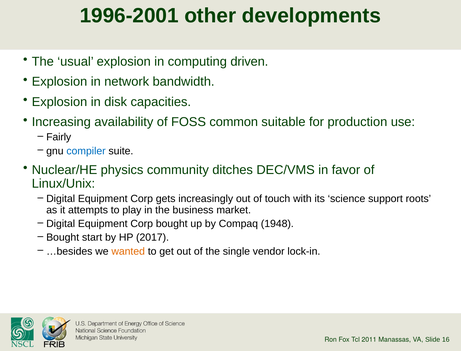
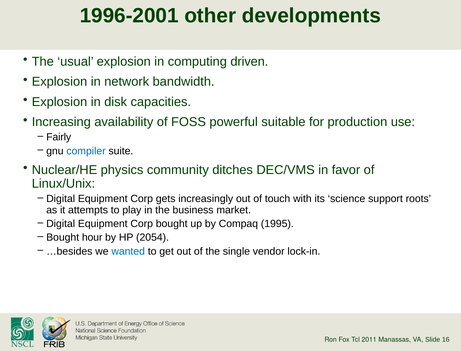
common: common -> powerful
1948: 1948 -> 1995
start: start -> hour
2017: 2017 -> 2054
wanted colour: orange -> blue
